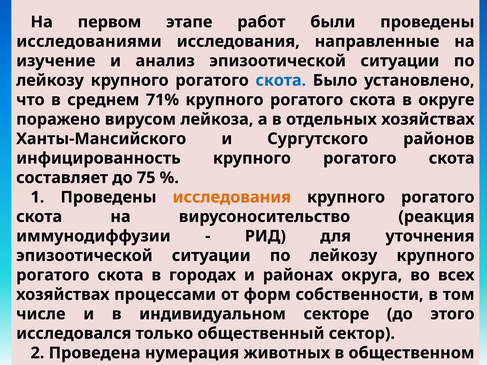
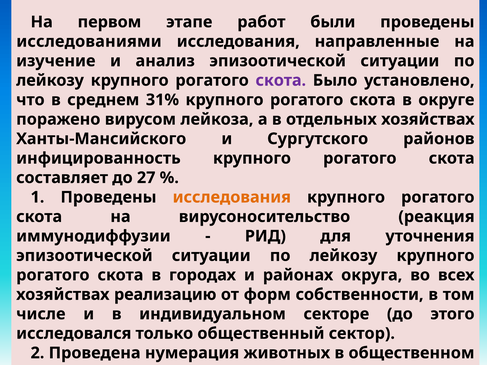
скота at (281, 80) colour: blue -> purple
71%: 71% -> 31%
75: 75 -> 27
процессами: процессами -> реализацию
